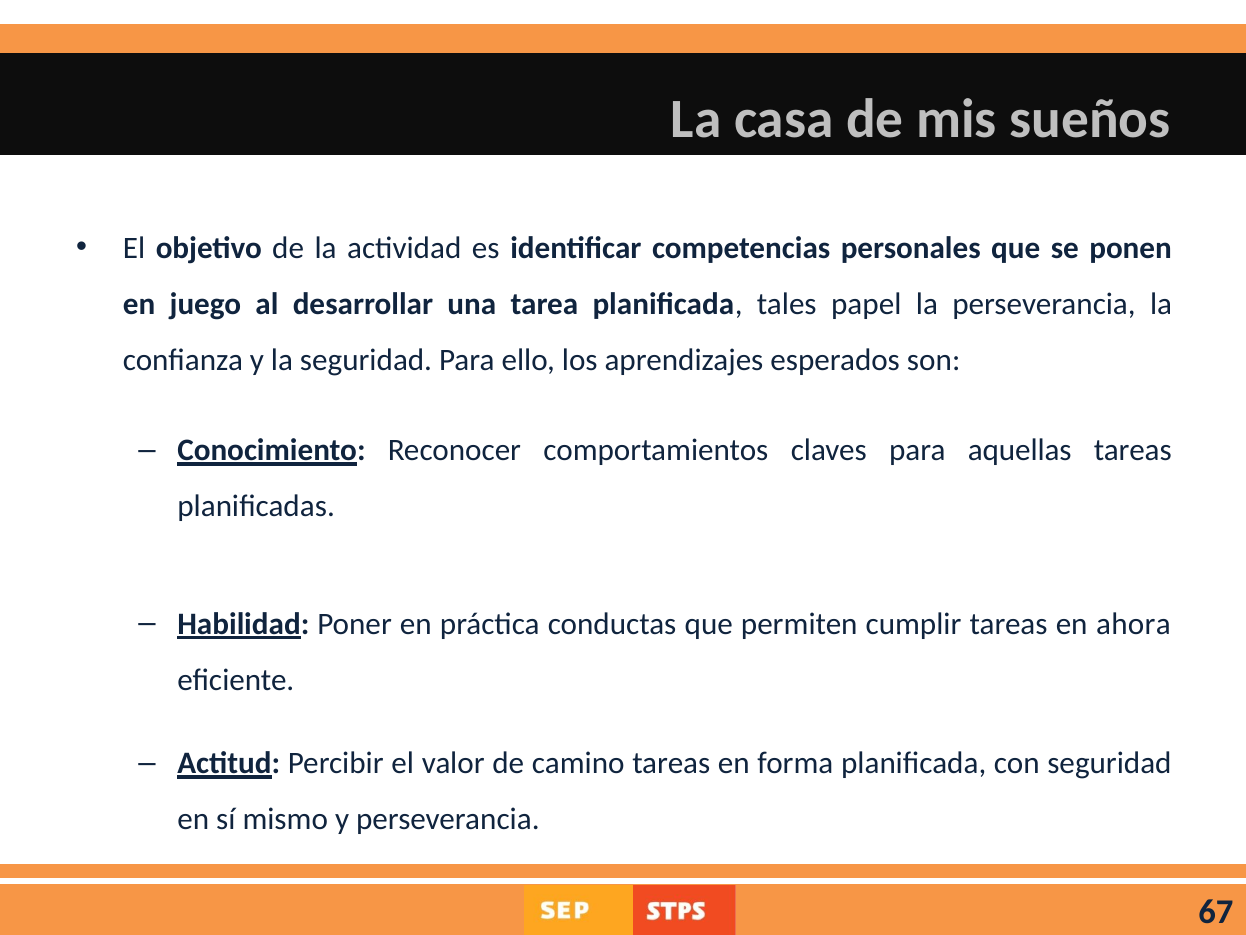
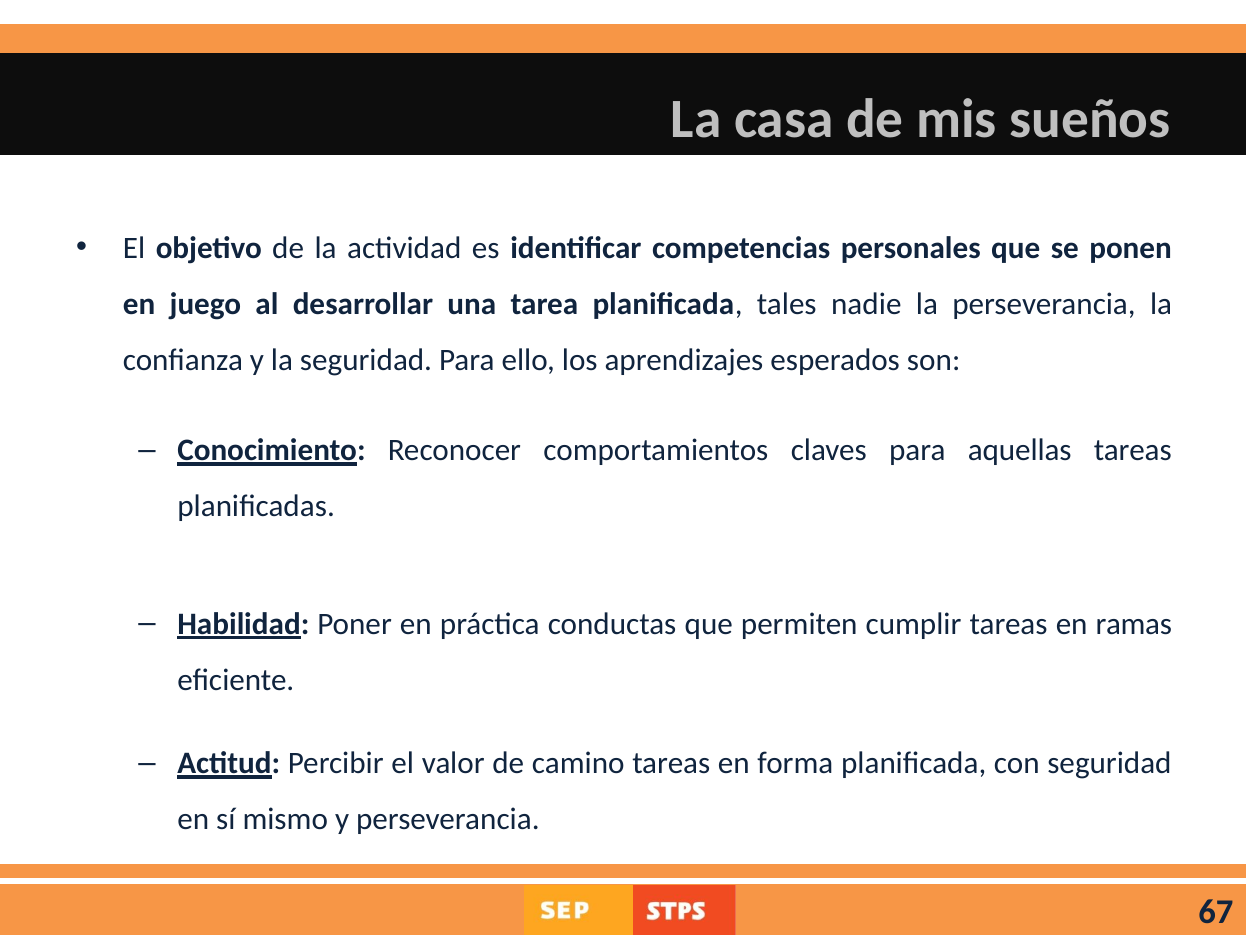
papel: papel -> nadie
ahora: ahora -> ramas
